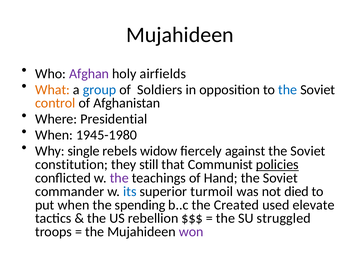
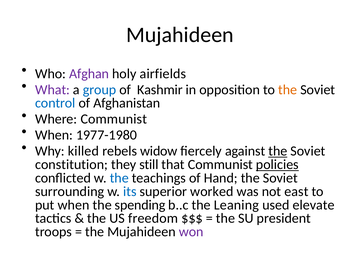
What colour: orange -> purple
Soldiers: Soldiers -> Kashmir
the at (288, 90) colour: blue -> orange
control colour: orange -> blue
Where Presidential: Presidential -> Communist
1945-1980: 1945-1980 -> 1977-1980
single: single -> killed
the at (278, 151) underline: none -> present
the at (119, 178) colour: purple -> blue
commander: commander -> surrounding
turmoil: turmoil -> worked
died: died -> east
Created: Created -> Leaning
rebellion: rebellion -> freedom
struggled: struggled -> president
